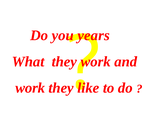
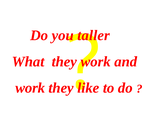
years: years -> taller
